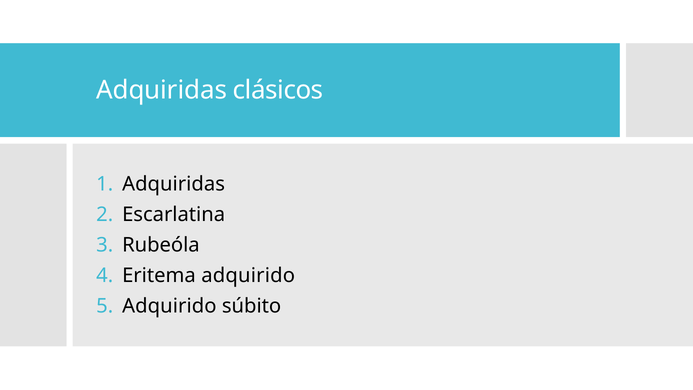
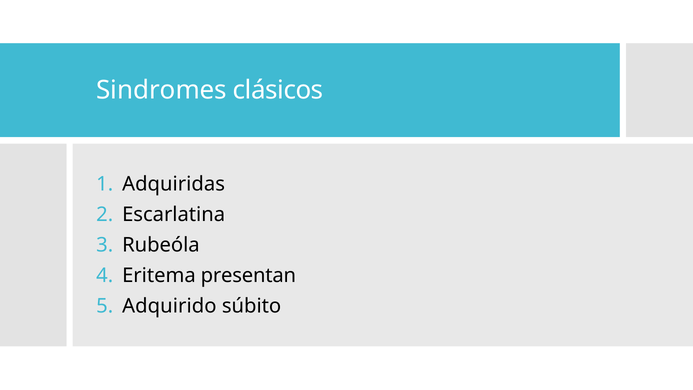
Adquiridas at (162, 90): Adquiridas -> Sindromes
Eritema adquirido: adquirido -> presentan
